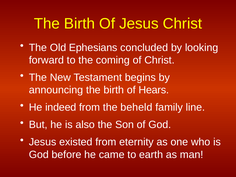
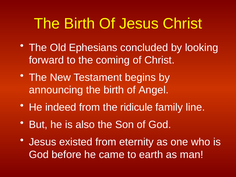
Hears: Hears -> Angel
beheld: beheld -> ridicule
